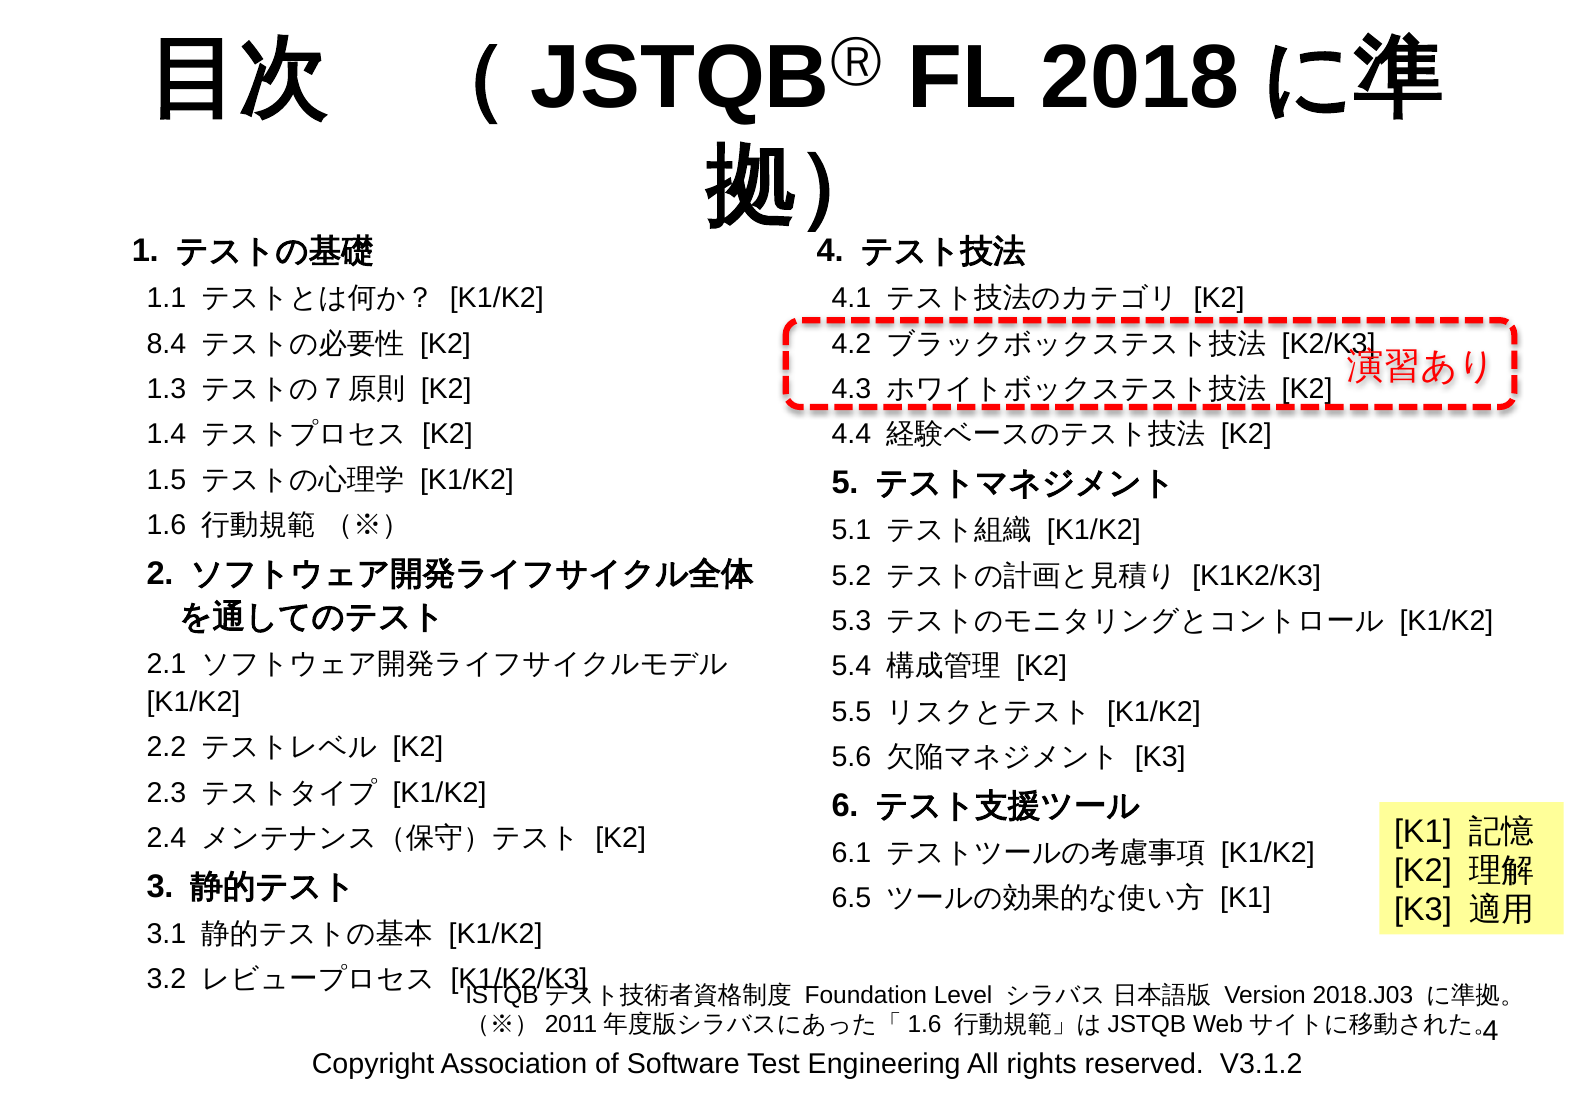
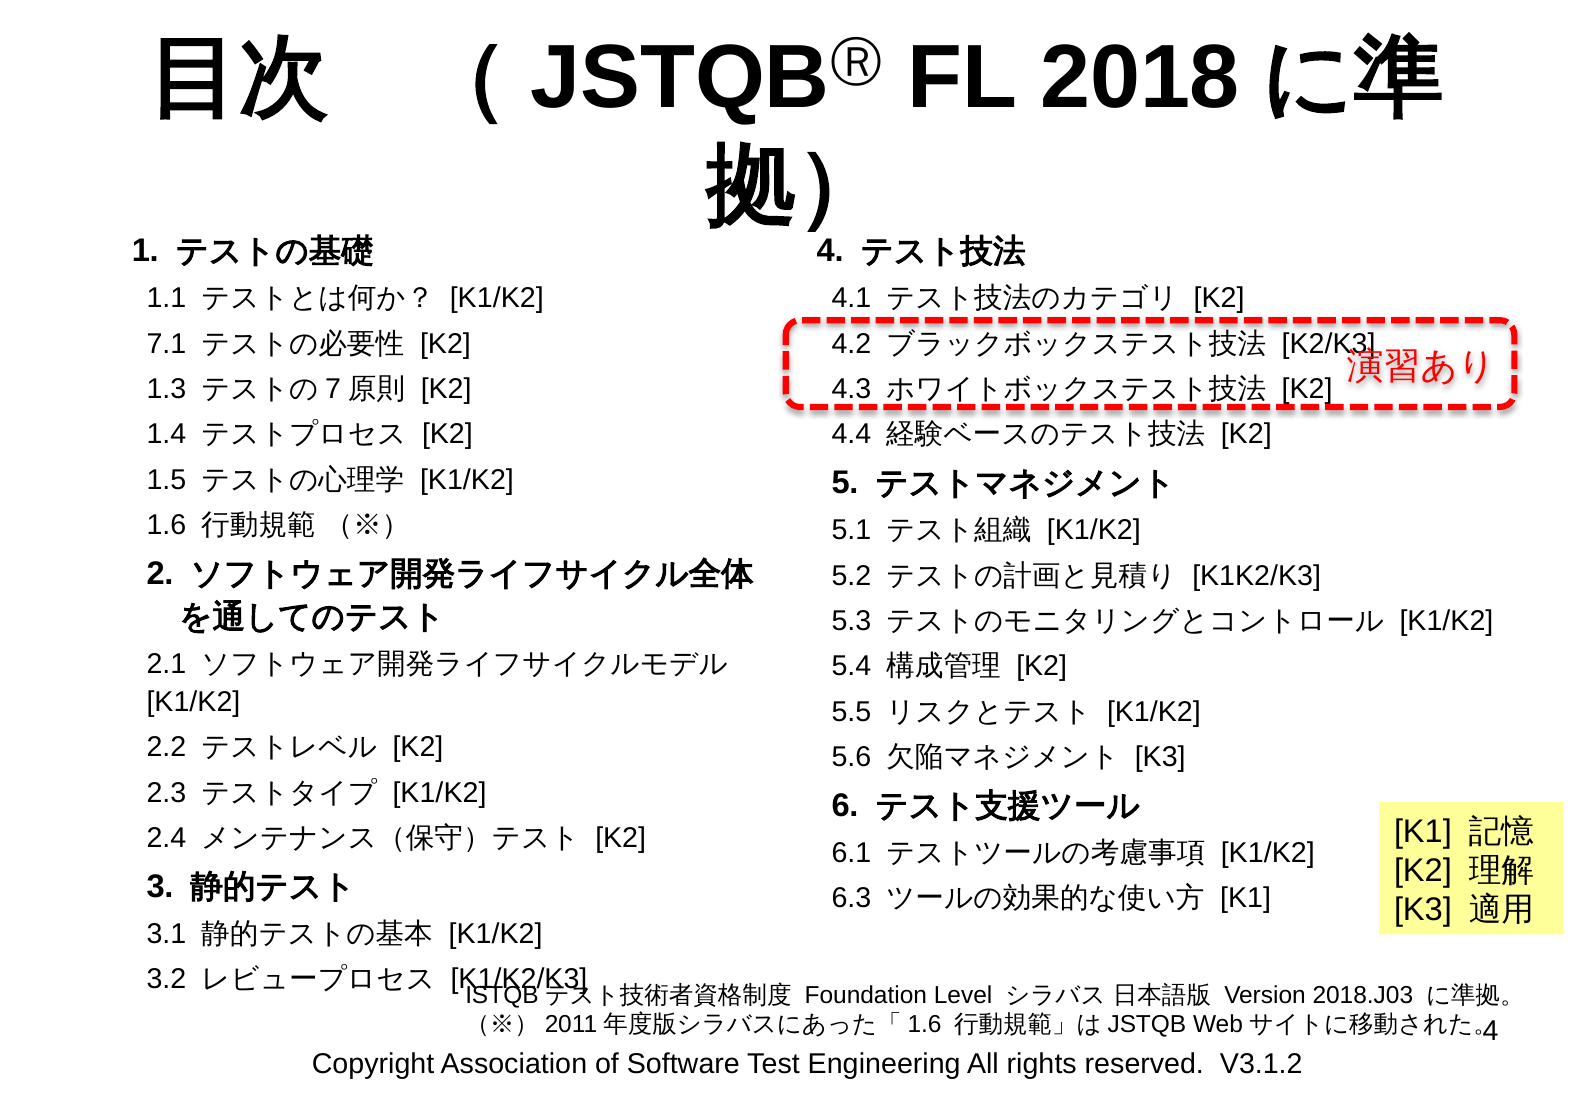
8.4: 8.4 -> 7.1
6.5: 6.5 -> 6.3
